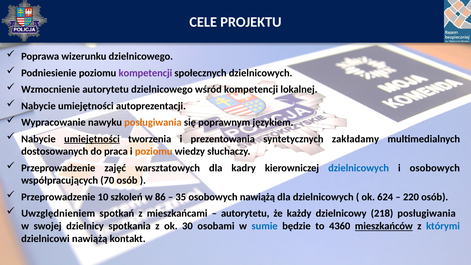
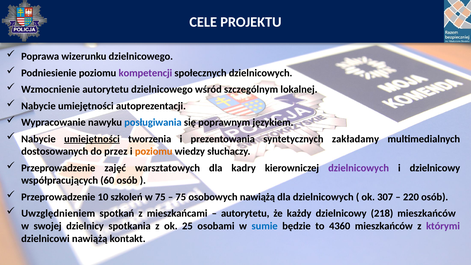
wśród kompetencji: kompetencji -> szczególnym
posługiwania at (153, 122) colour: orange -> blue
praca: praca -> przez
dzielnicowych at (359, 168) colour: blue -> purple
i osobowych: osobowych -> dzielnicowy
70: 70 -> 60
w 86: 86 -> 75
35 at (181, 197): 35 -> 75
624: 624 -> 307
218 posługiwania: posługiwania -> mieszkańców
30: 30 -> 25
mieszkańców at (384, 226) underline: present -> none
którymi colour: blue -> purple
